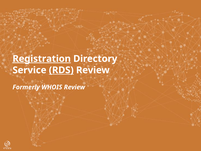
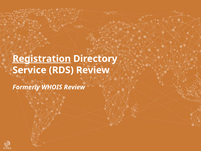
RDS underline: present -> none
